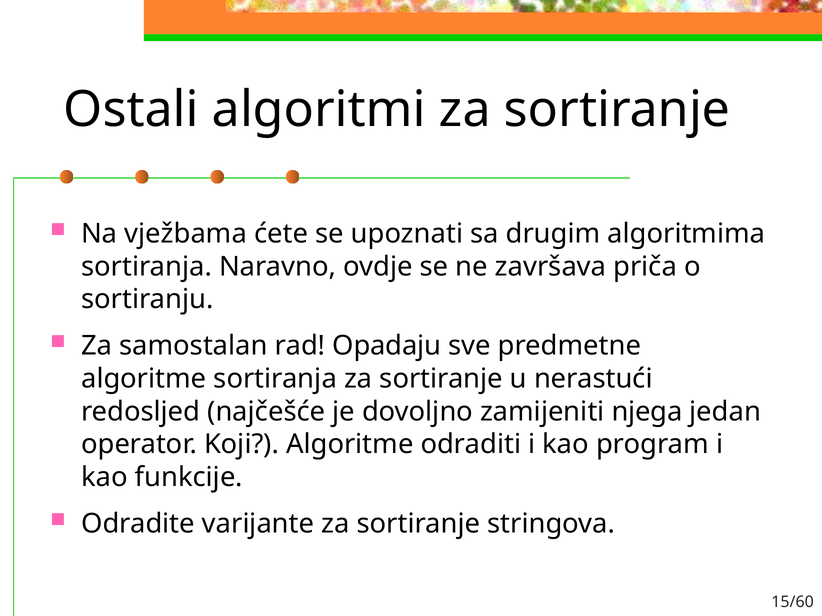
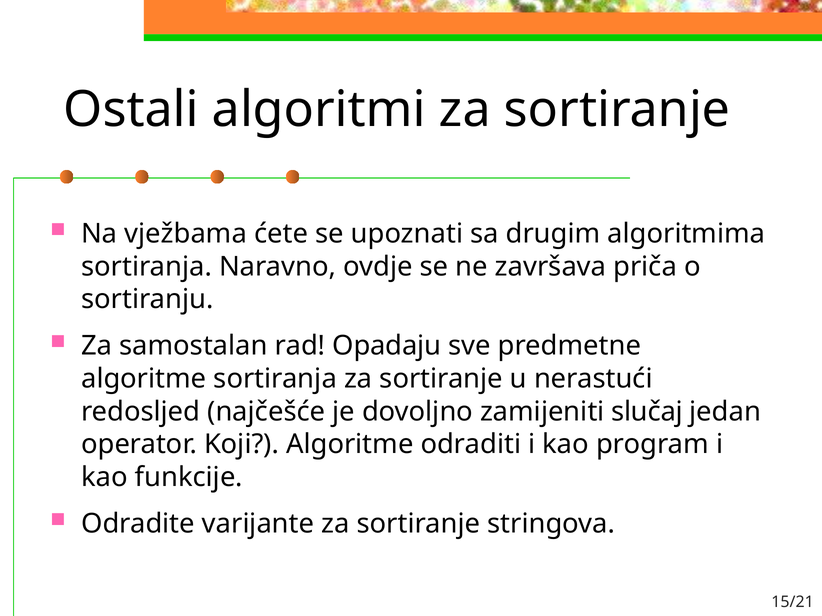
njega: njega -> slučaj
15/60: 15/60 -> 15/21
